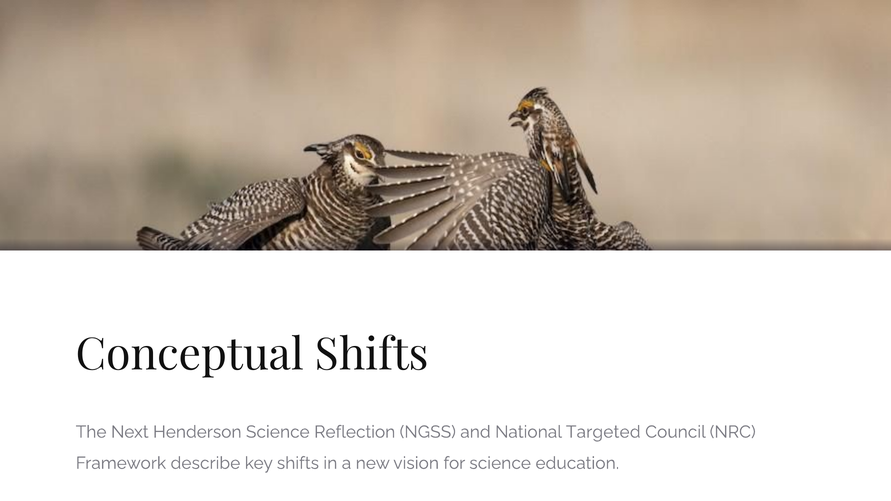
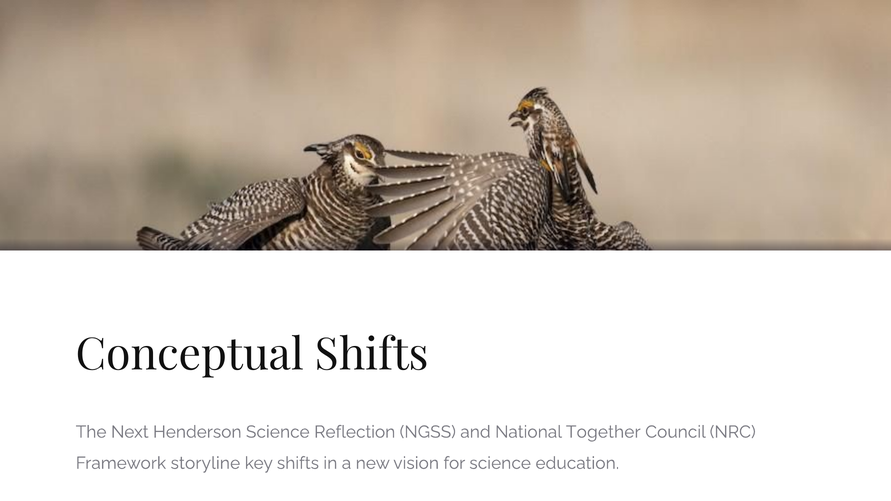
Targeted: Targeted -> Together
describe: describe -> storyline
